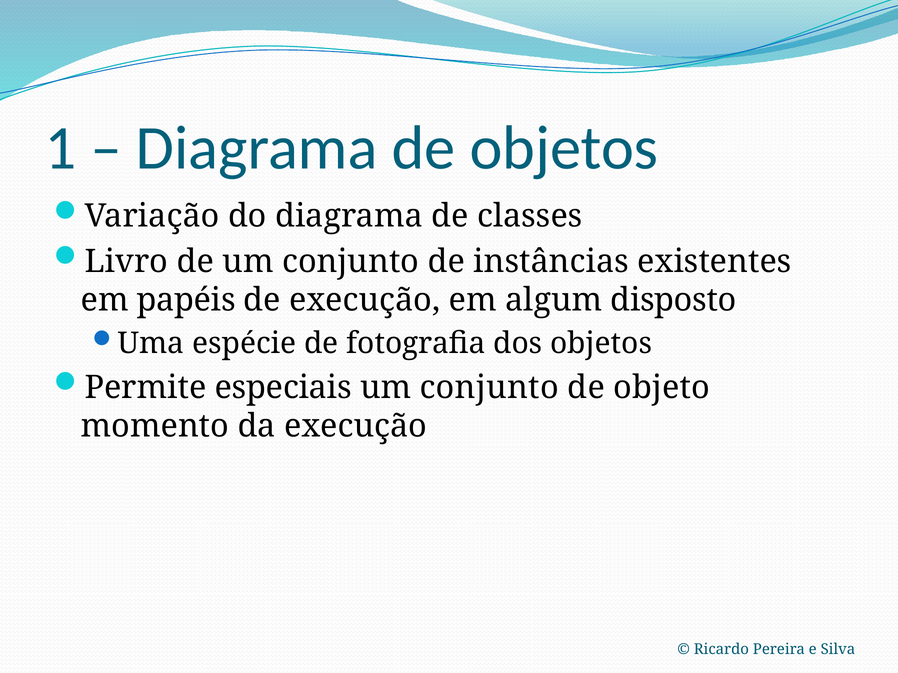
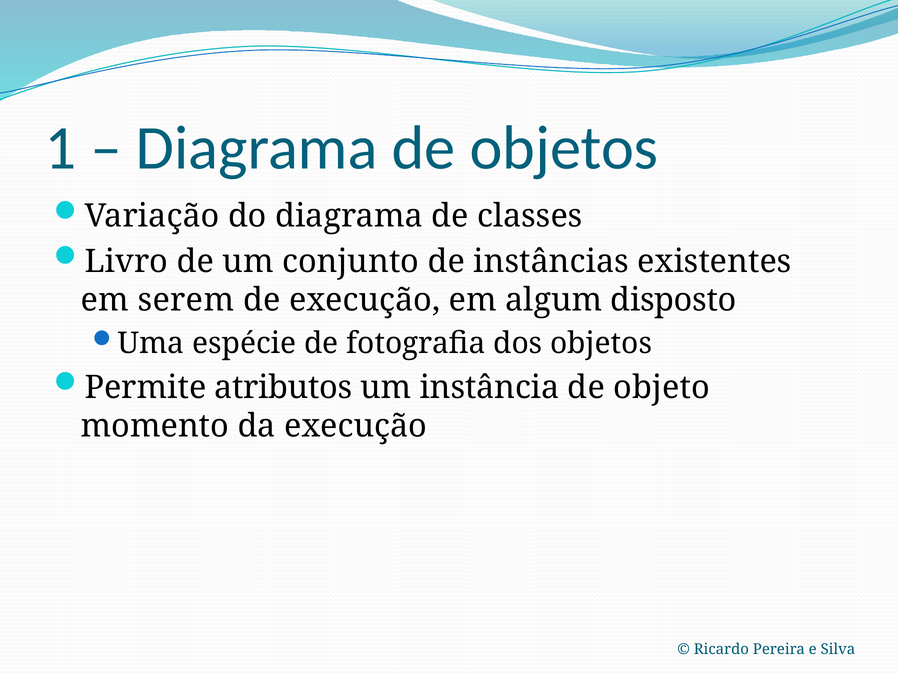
papéis: papéis -> serem
especiais: especiais -> atributos
conjunto at (489, 388): conjunto -> instância
